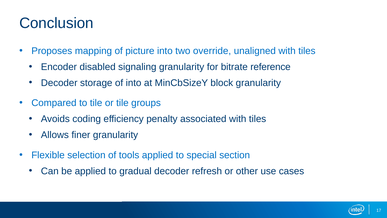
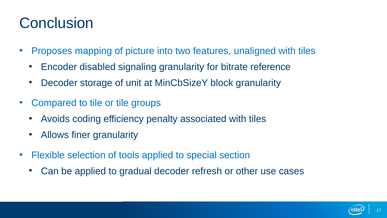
override: override -> features
of into: into -> unit
